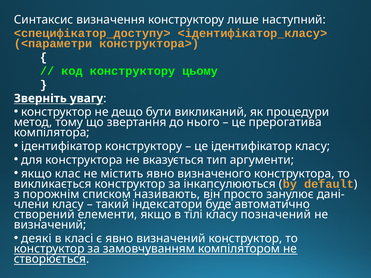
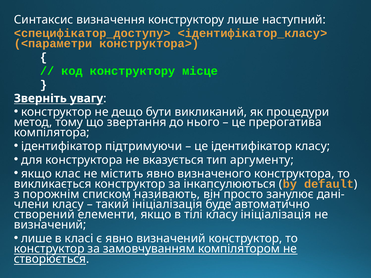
цьому: цьому -> місце
ідентифікатор конструктору: конструктору -> підтримуючи
аргументи: аргументи -> аргументу
такий індексатори: індексатори -> ініціалізація
класу позначений: позначений -> ініціалізація
деякі at (36, 239): деякі -> лише
